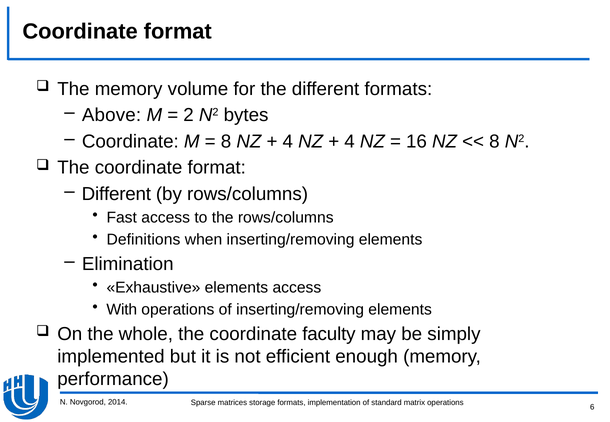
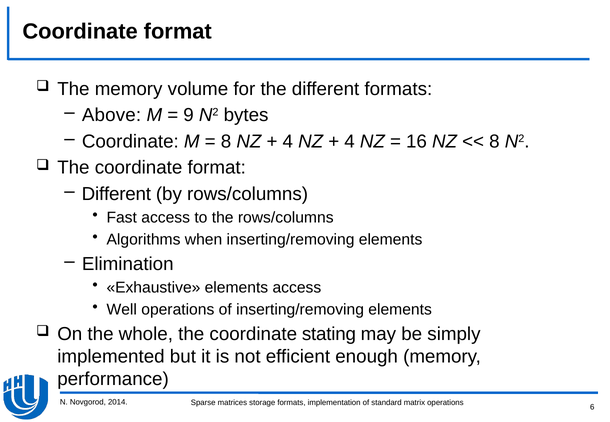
2: 2 -> 9
Definitions: Definitions -> Algorithms
With: With -> Well
faculty: faculty -> stating
